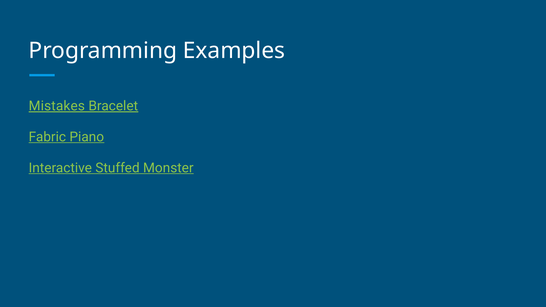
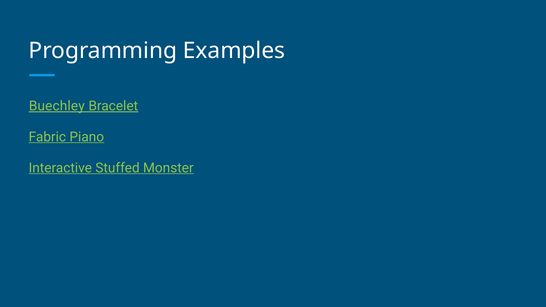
Mistakes: Mistakes -> Buechley
